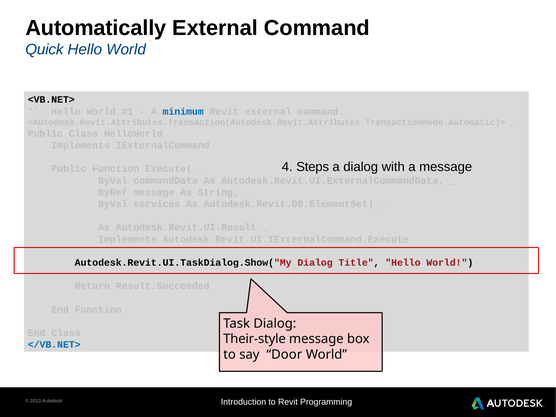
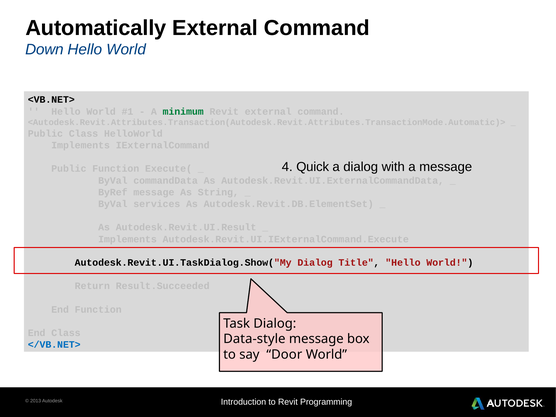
Quick: Quick -> Down
minimum colour: blue -> green
Steps: Steps -> Quick
Their-style: Their-style -> Data-style
